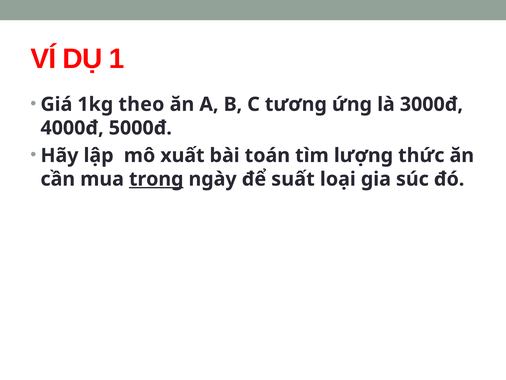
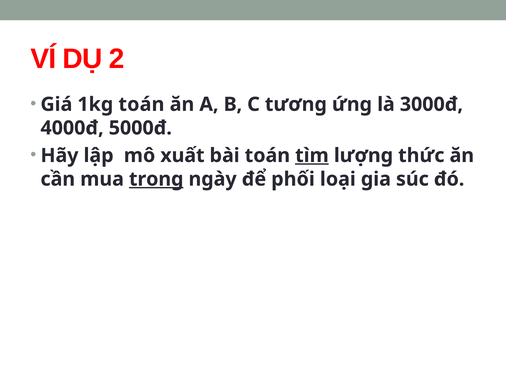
1: 1 -> 2
1kg theo: theo -> toán
tìm underline: none -> present
suất: suất -> phối
